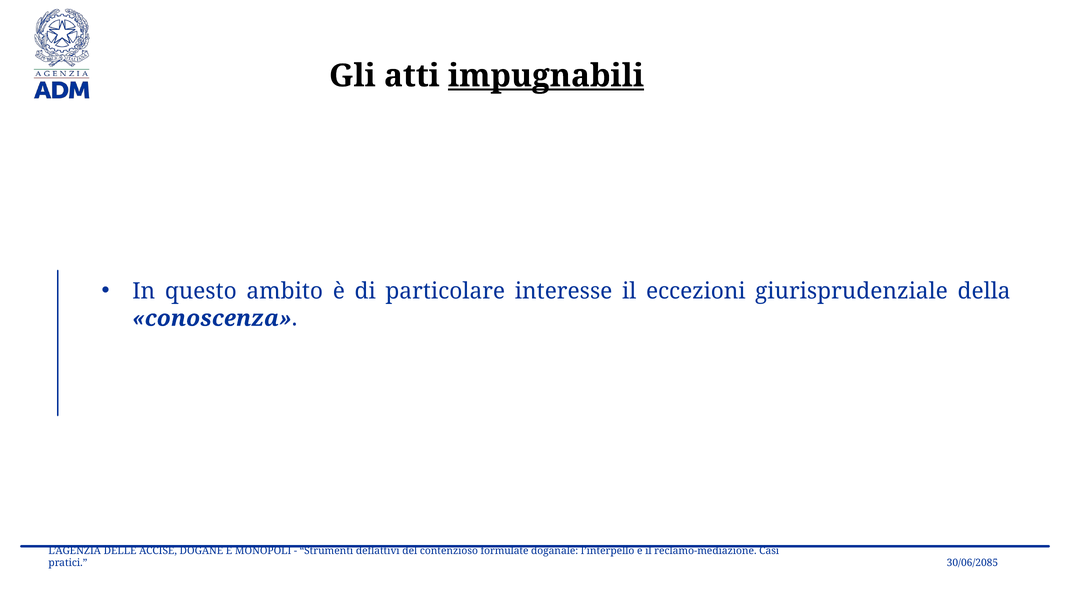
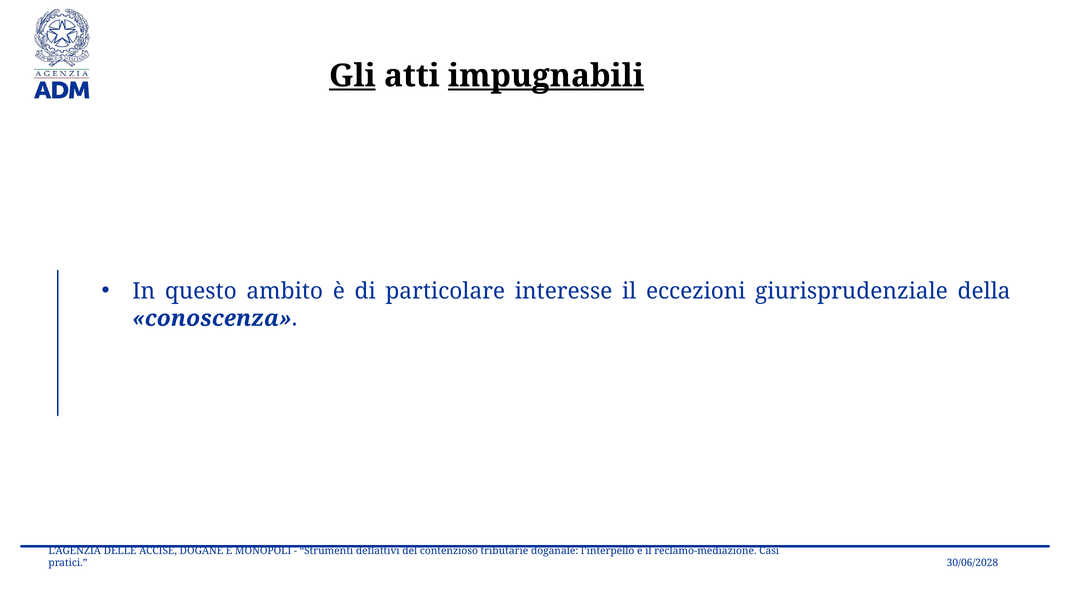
Gli underline: none -> present
formulate: formulate -> tributarie
30/06/2085: 30/06/2085 -> 30/06/2028
